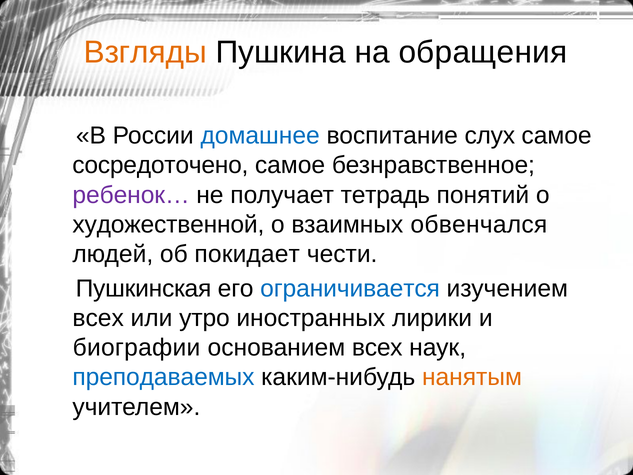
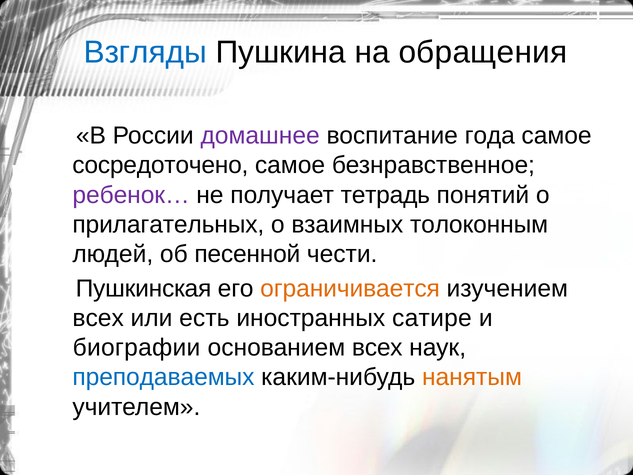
Взгляды colour: orange -> blue
домашнее colour: blue -> purple
слух: слух -> года
художественной: художественной -> прилагательных
обвенчался: обвенчался -> толоконным
покидает: покидает -> песенной
ограничивается colour: blue -> orange
утро: утро -> есть
лирики: лирики -> сатире
